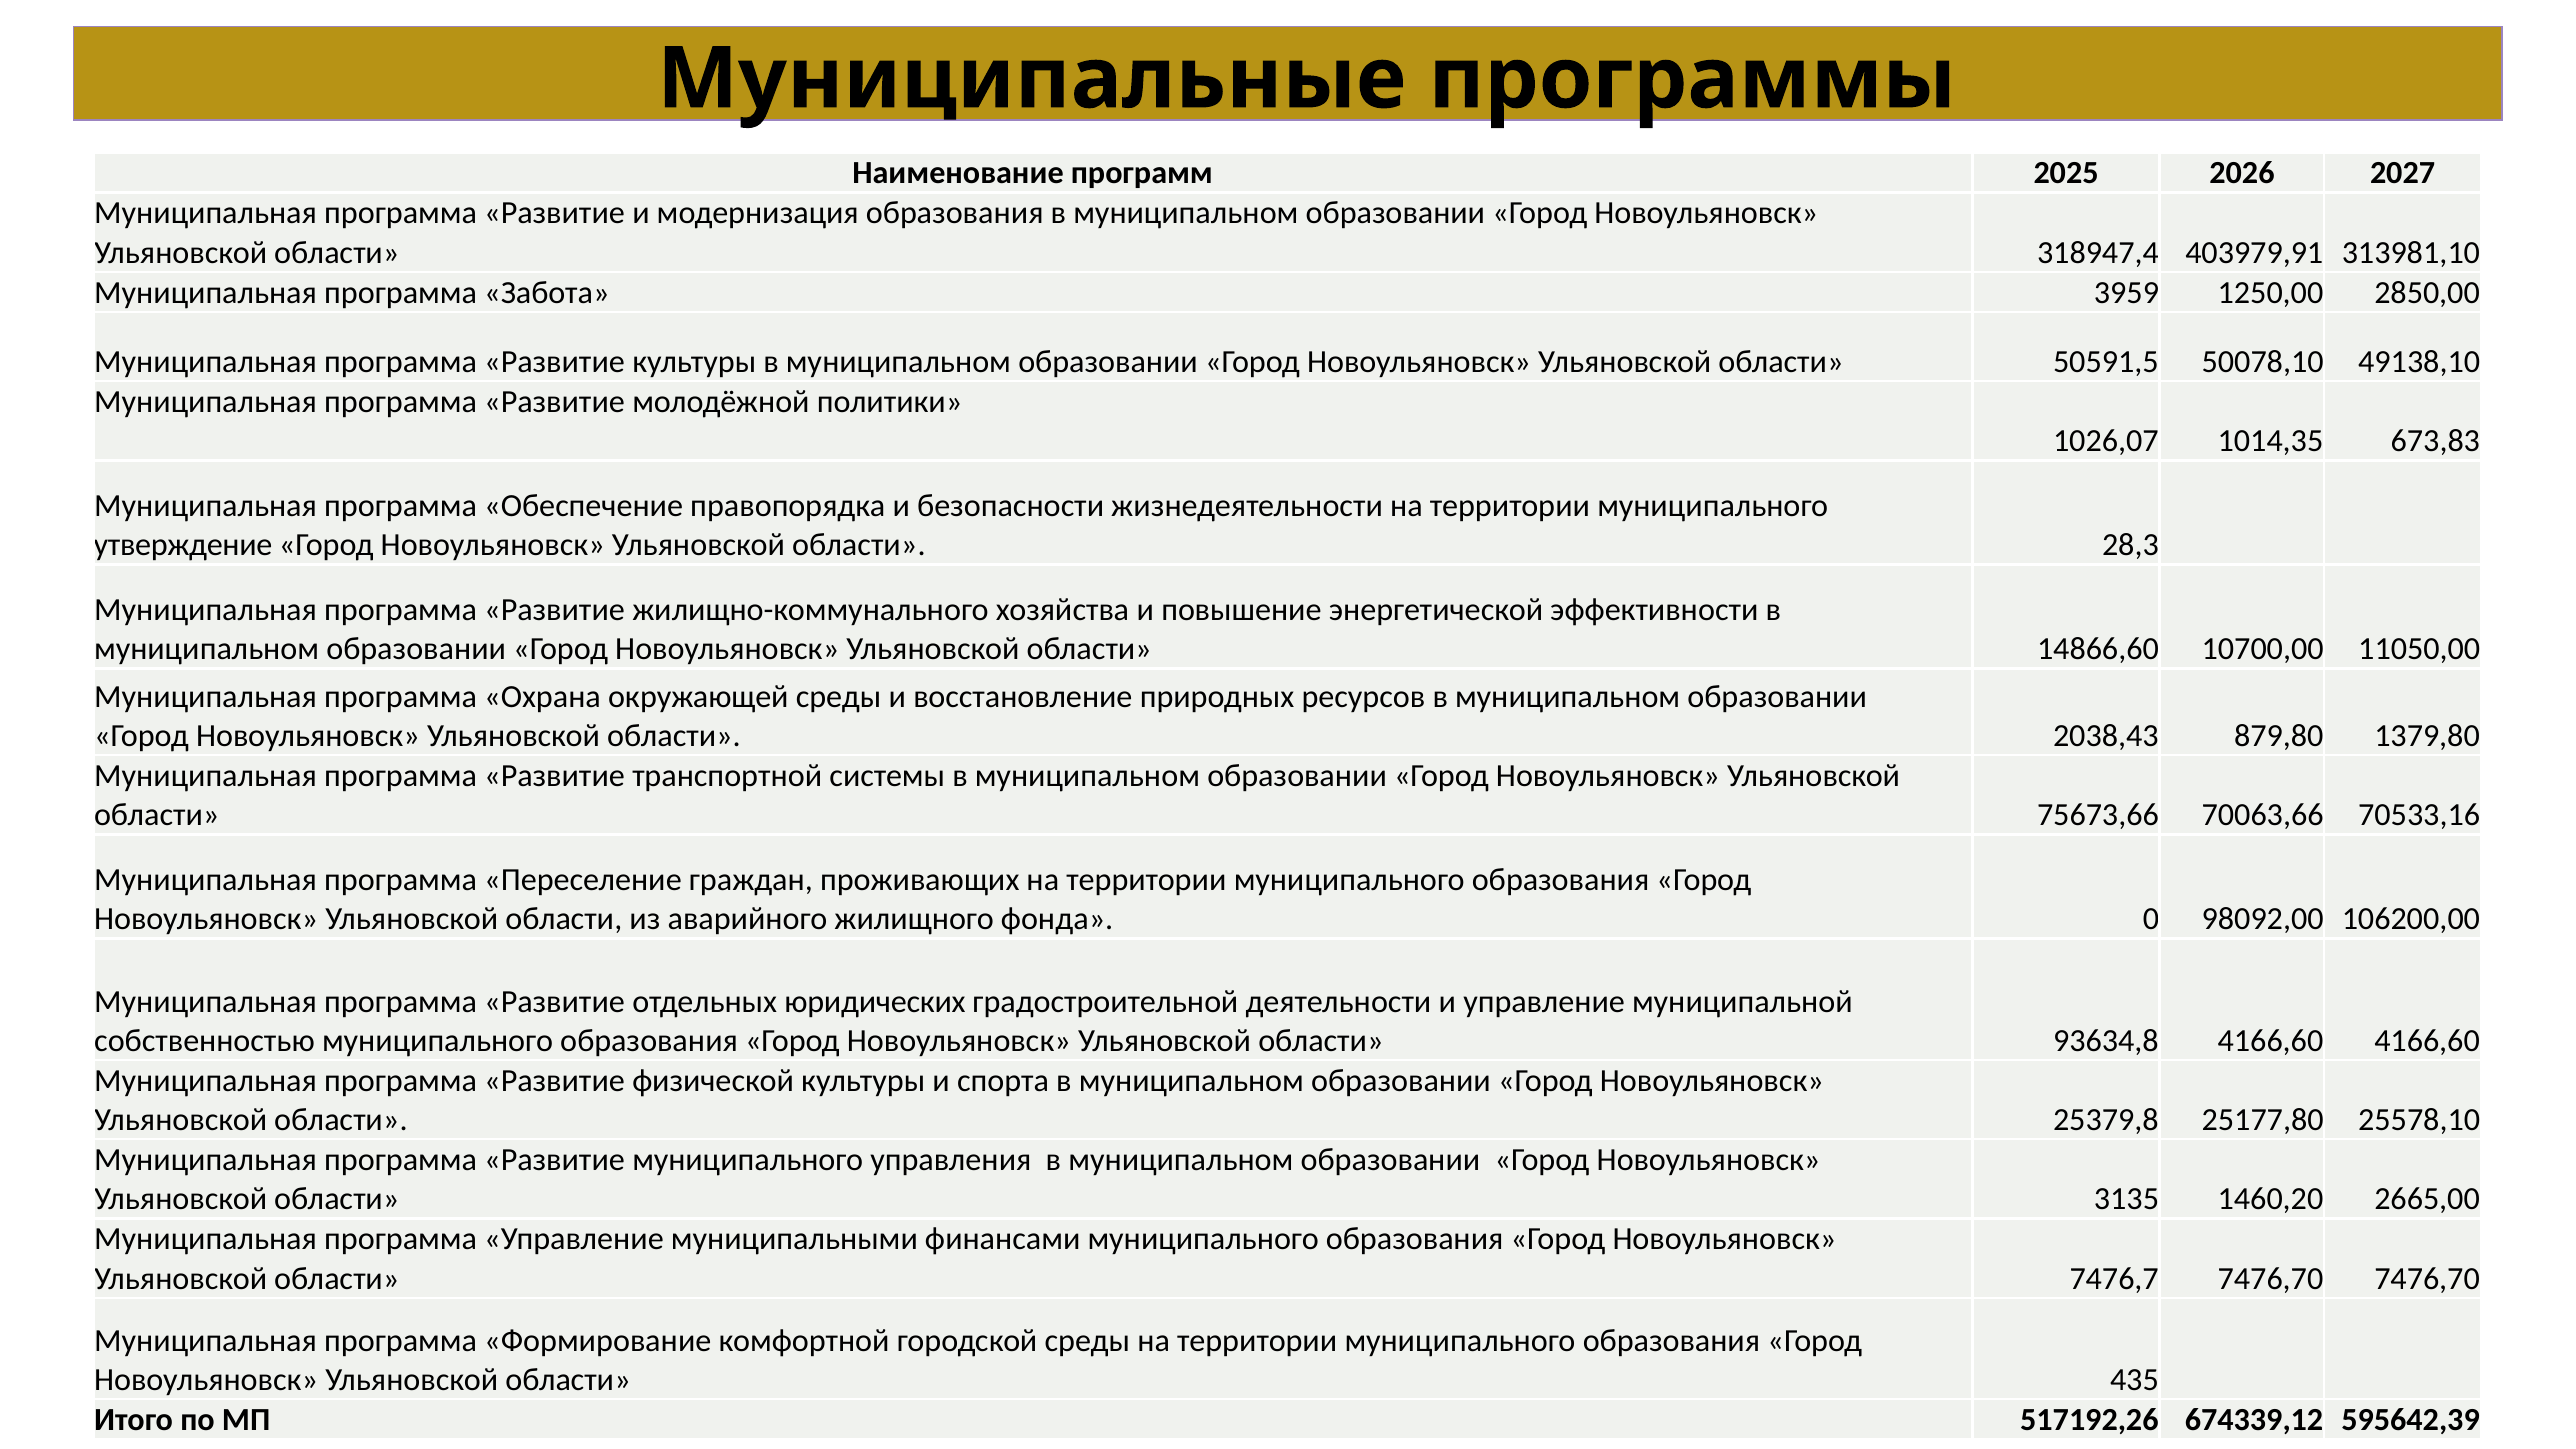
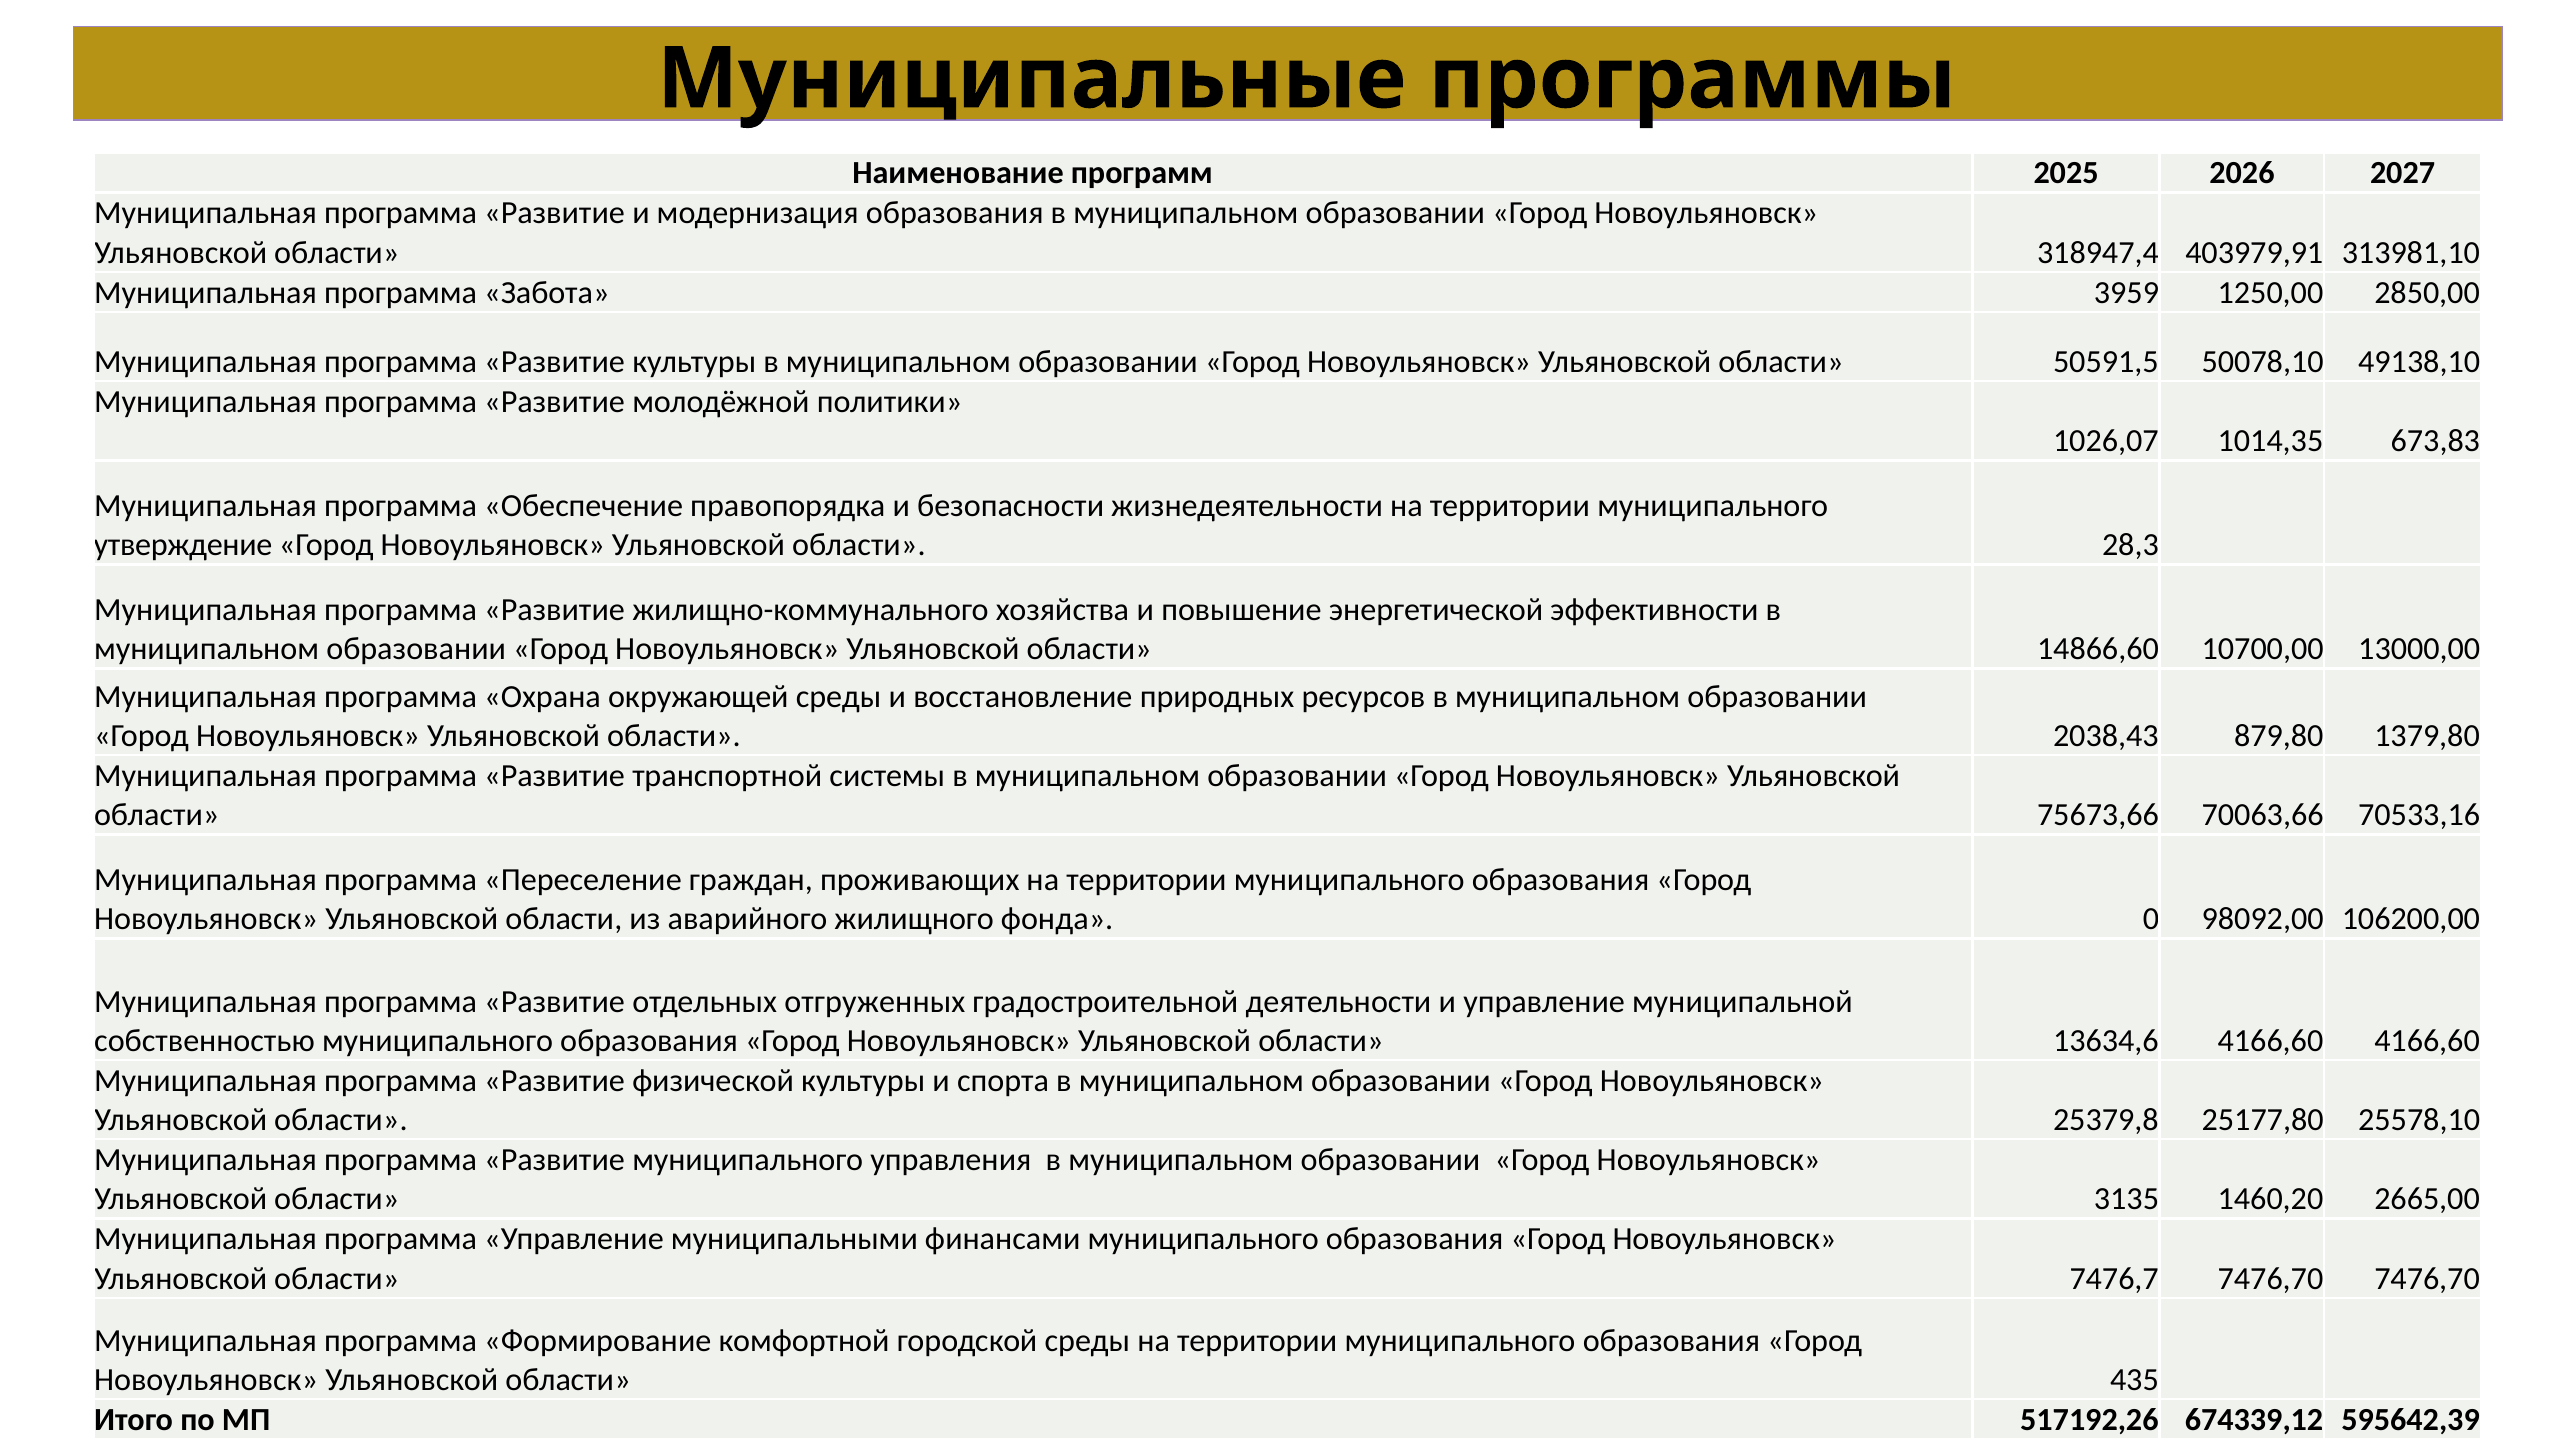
11050,00: 11050,00 -> 13000,00
юридических: юридических -> отгруженных
93634,8: 93634,8 -> 13634,6
